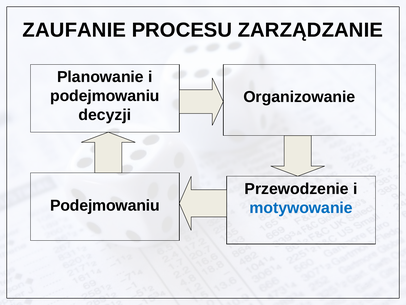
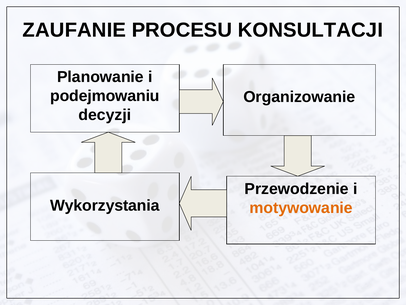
ZARZĄDZANIE: ZARZĄDZANIE -> KONSULTACJI
Podejmowaniu at (105, 205): Podejmowaniu -> Wykorzystania
motywowanie colour: blue -> orange
